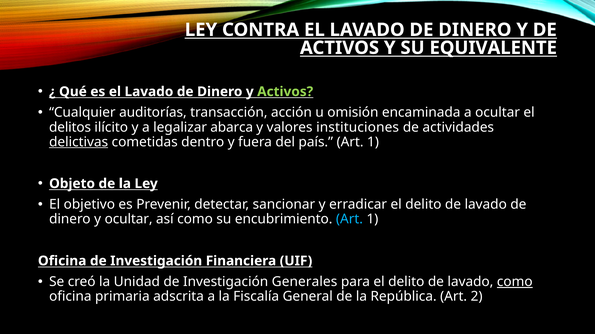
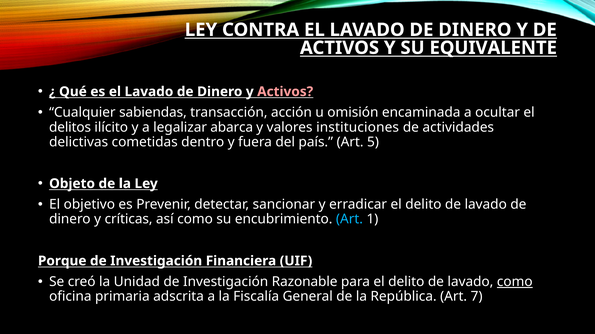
Activos at (285, 92) colour: light green -> pink
auditorías: auditorías -> sabiendas
delictivas underline: present -> none
país Art 1: 1 -> 5
y ocultar: ocultar -> críticas
Oficina at (62, 261): Oficina -> Porque
Generales: Generales -> Razonable
2: 2 -> 7
